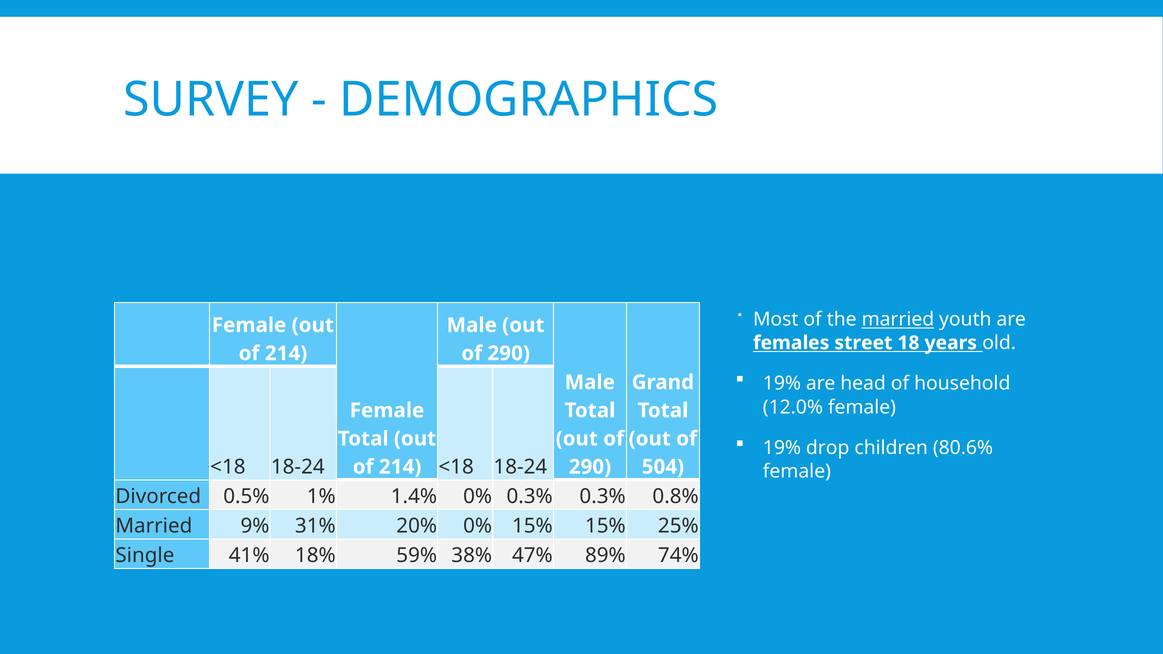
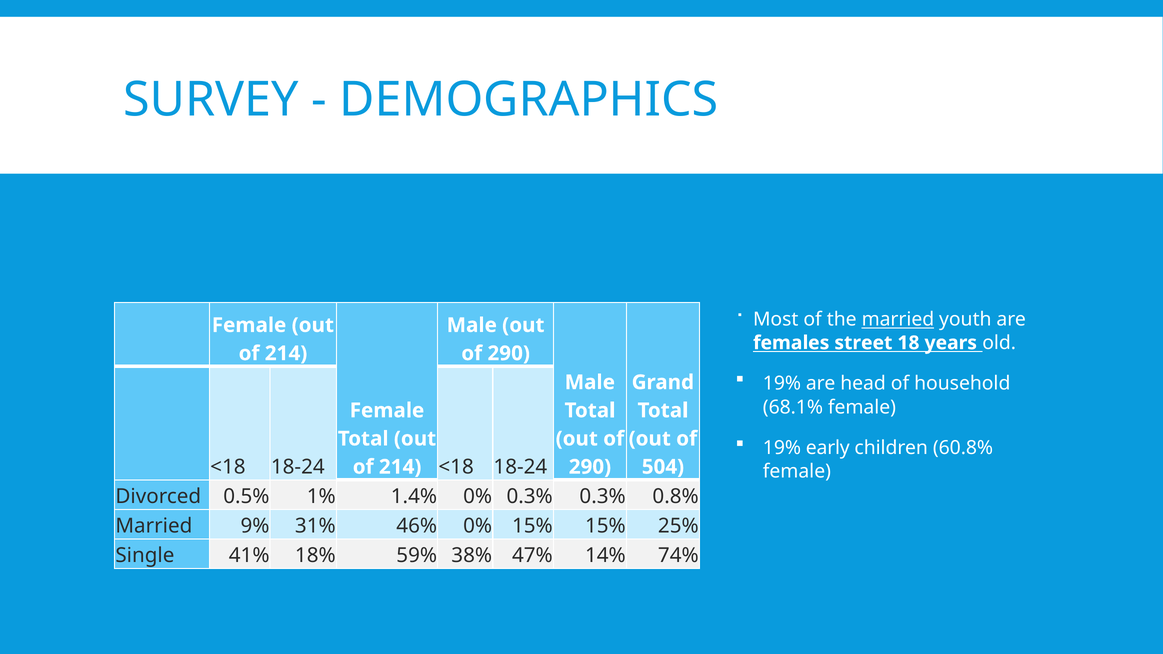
12.0%: 12.0% -> 68.1%
drop: drop -> early
80.6%: 80.6% -> 60.8%
20%: 20% -> 46%
89%: 89% -> 14%
